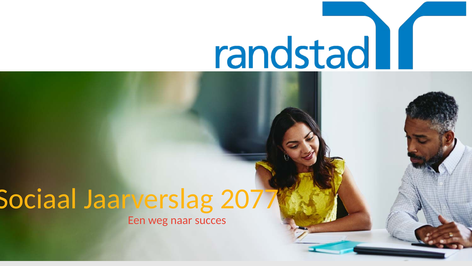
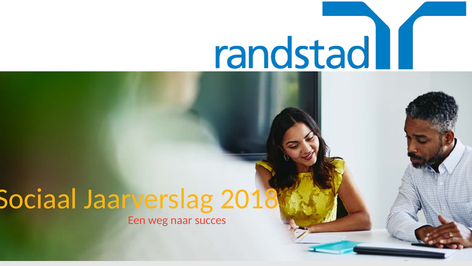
2077: 2077 -> 2018
